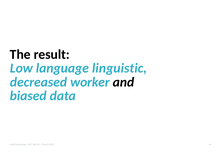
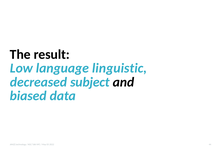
worker: worker -> subject
